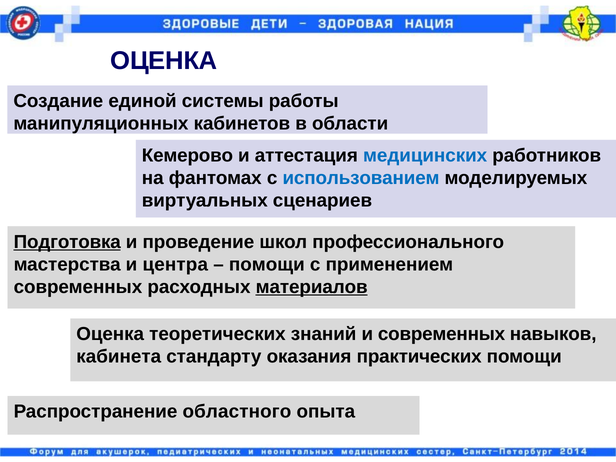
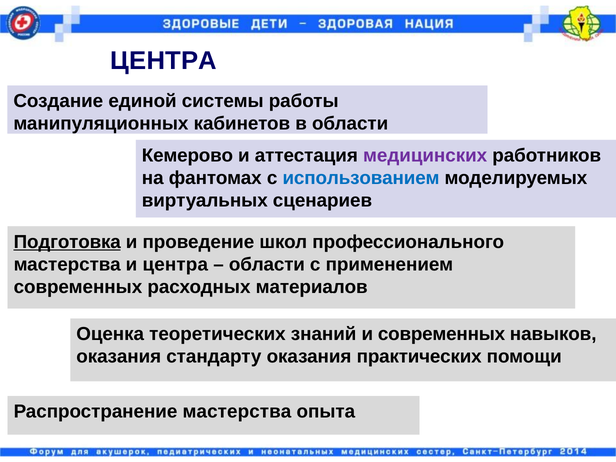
ОЦЕНКА at (164, 61): ОЦЕНКА -> ЦЕНТРА
медицинских colour: blue -> purple
помощи at (267, 264): помощи -> области
материалов underline: present -> none
кабинета at (119, 357): кабинета -> оказания
Распространение областного: областного -> мастерства
